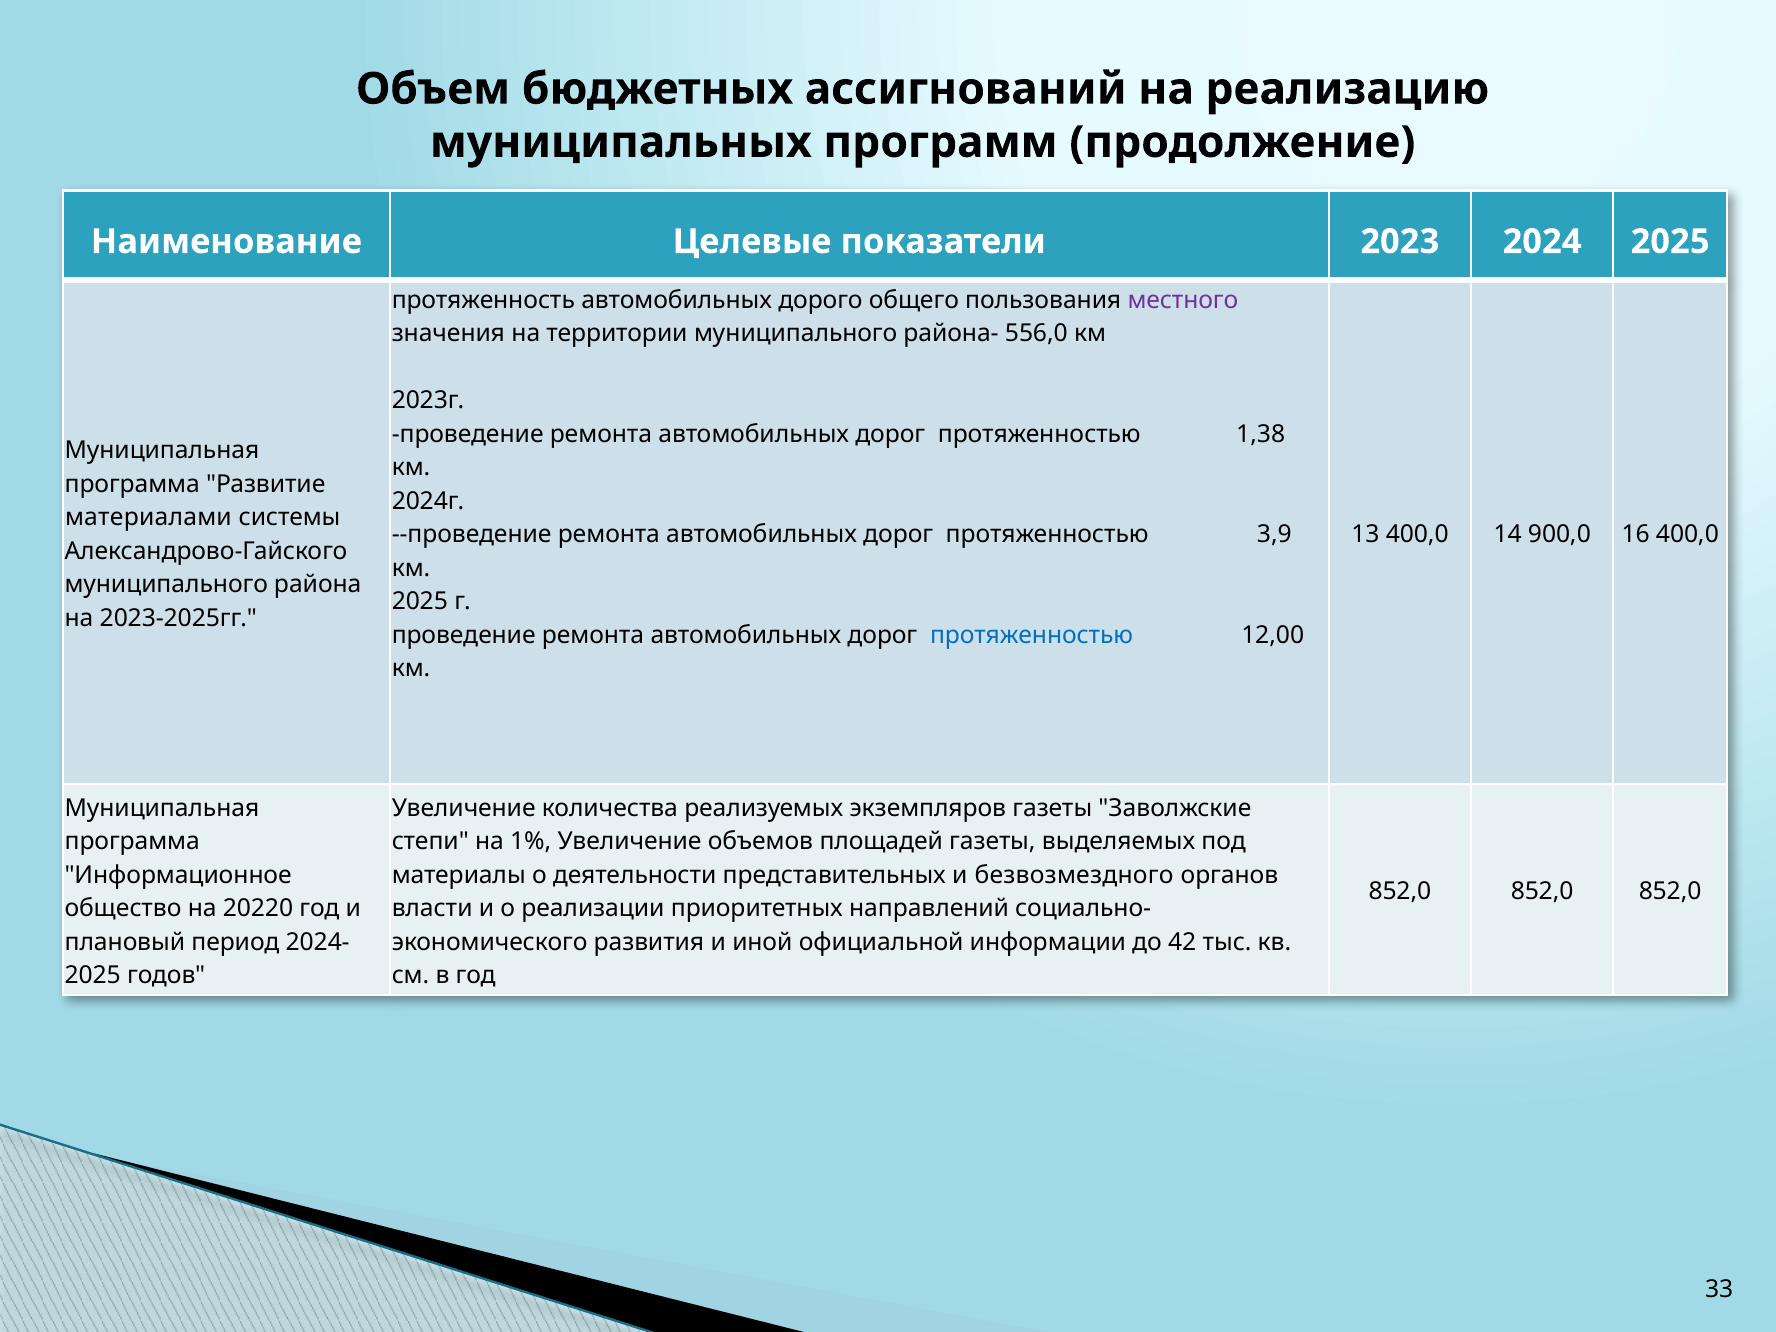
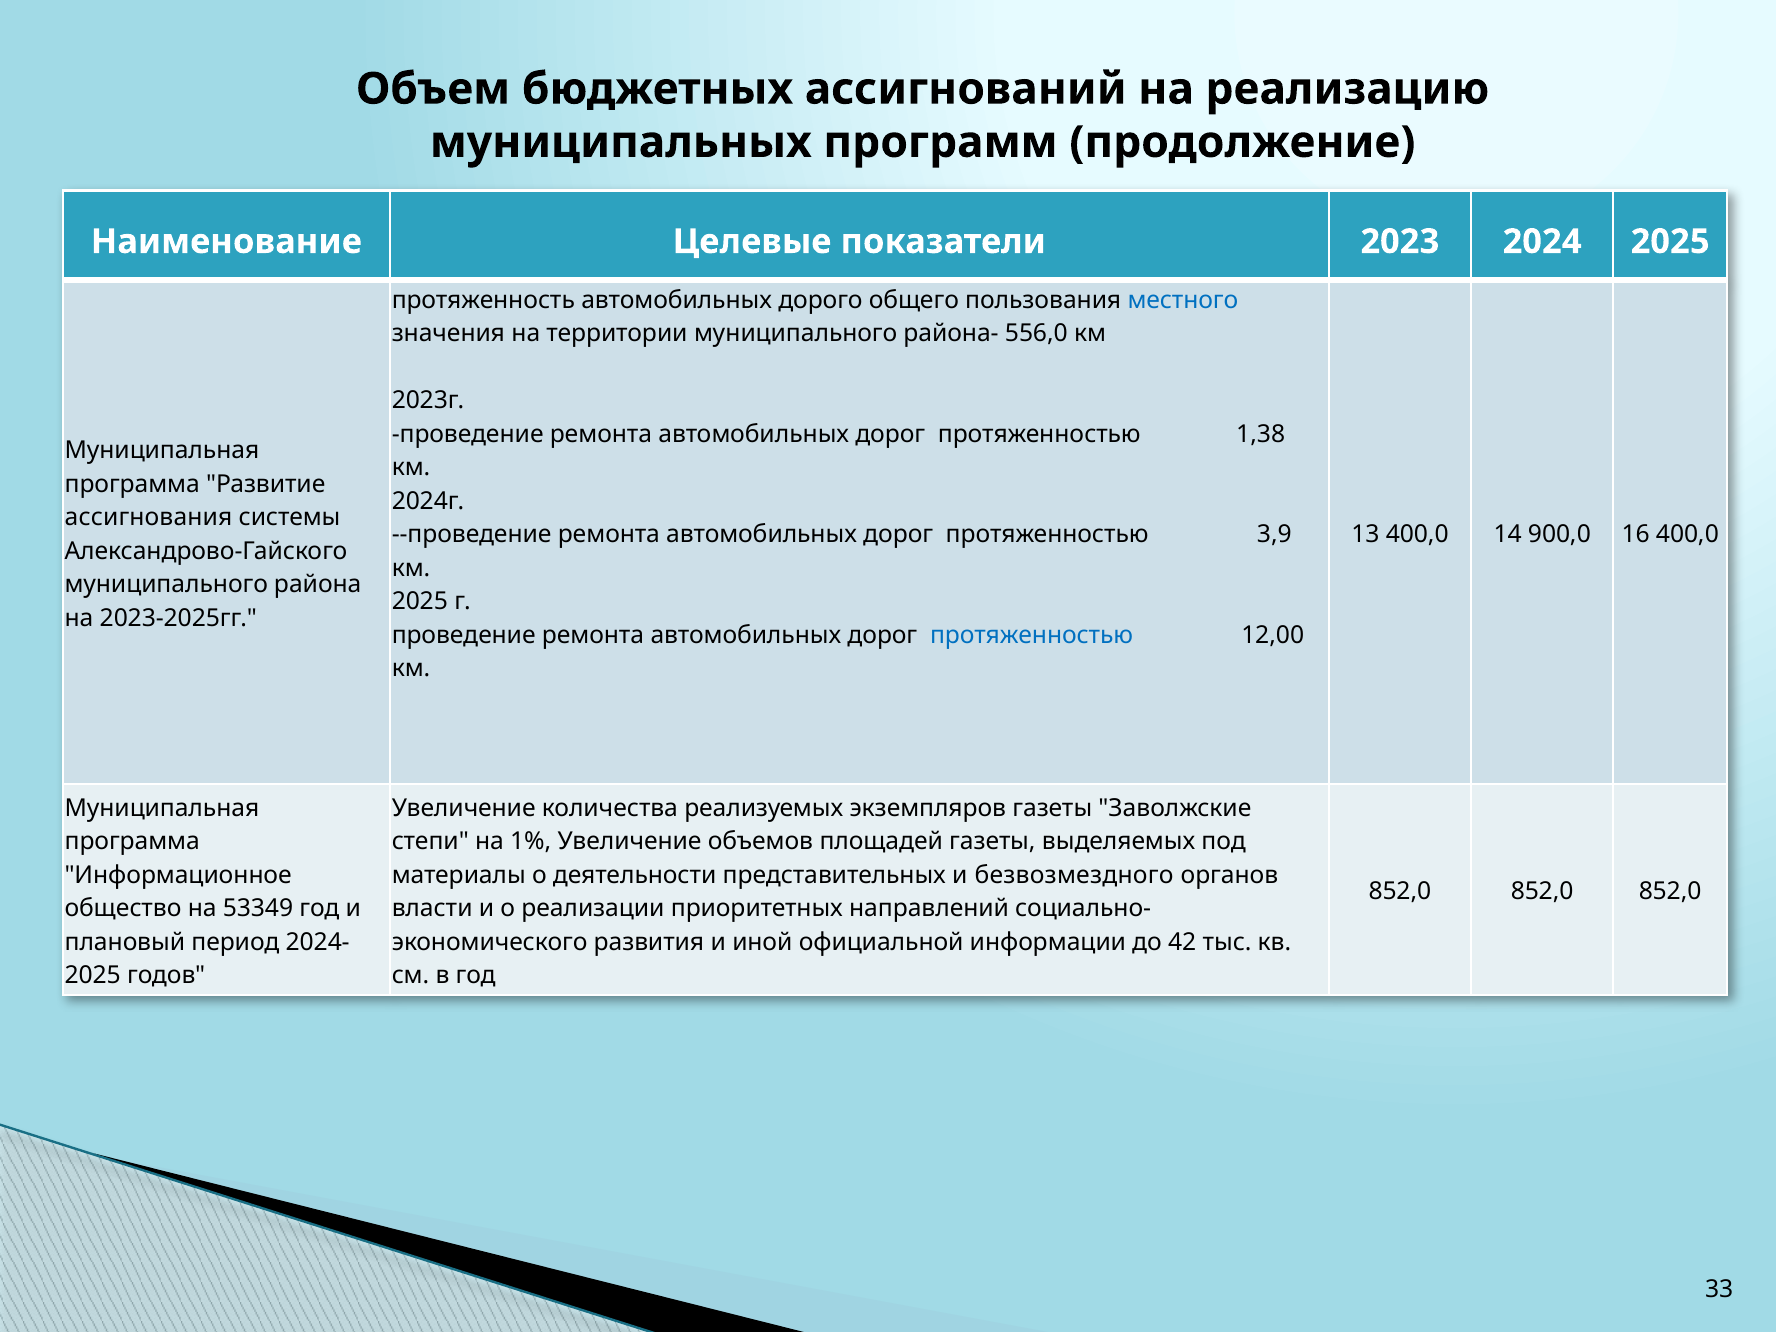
местного colour: purple -> blue
материалами: материалами -> ассигнования
20220: 20220 -> 53349
